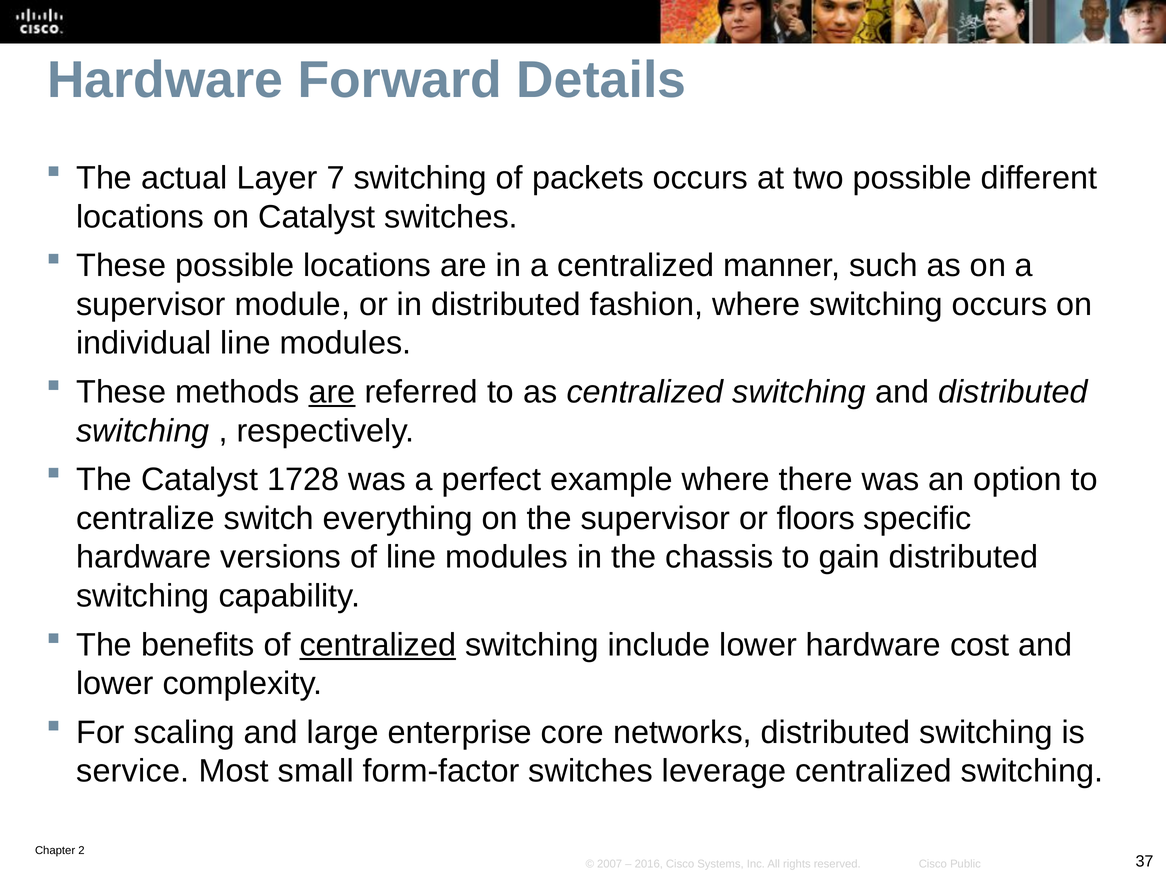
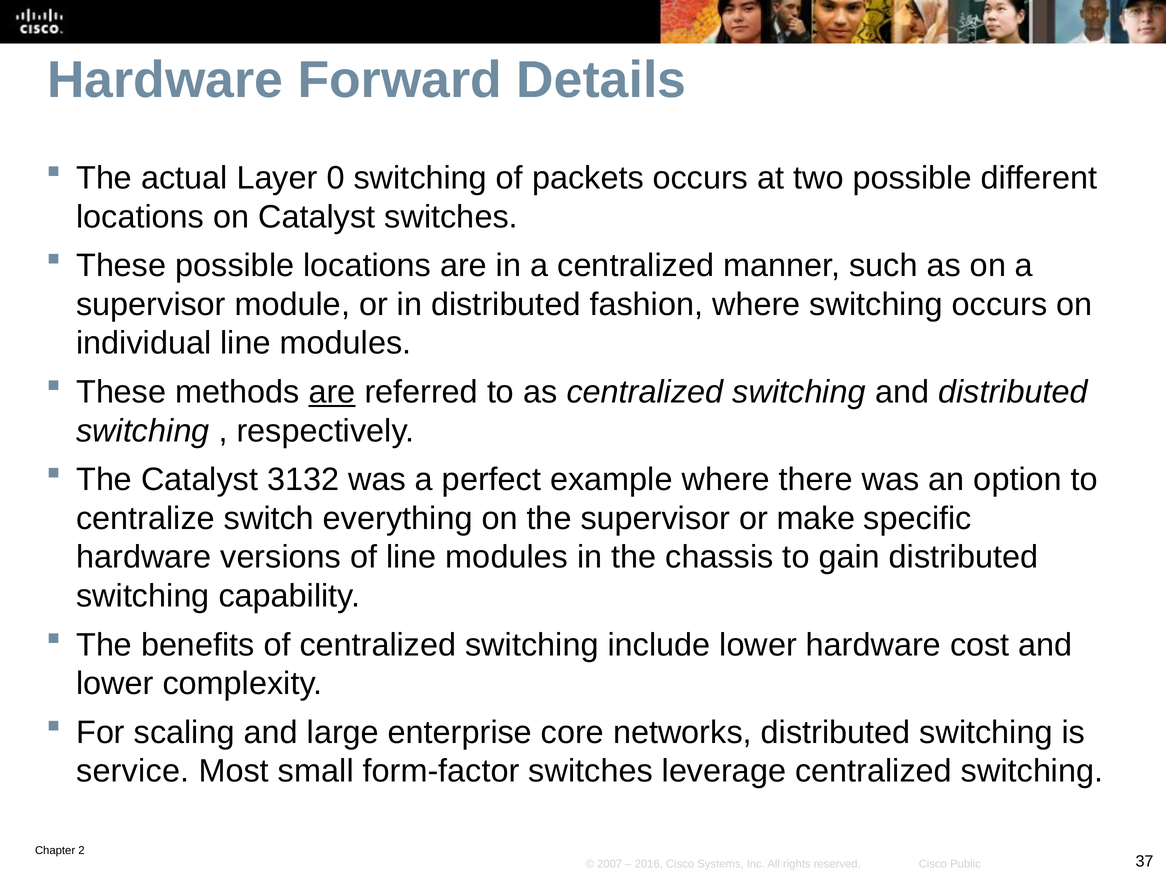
7: 7 -> 0
1728: 1728 -> 3132
floors: floors -> make
centralized at (378, 644) underline: present -> none
